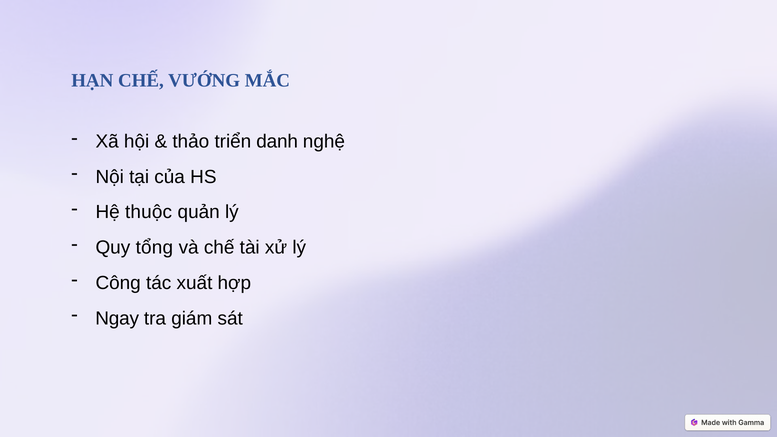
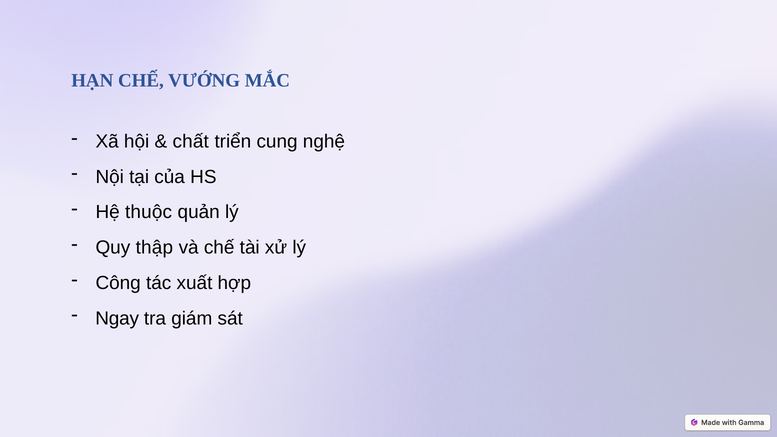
thảo: thảo -> chất
danh: danh -> cung
tổng: tổng -> thập
